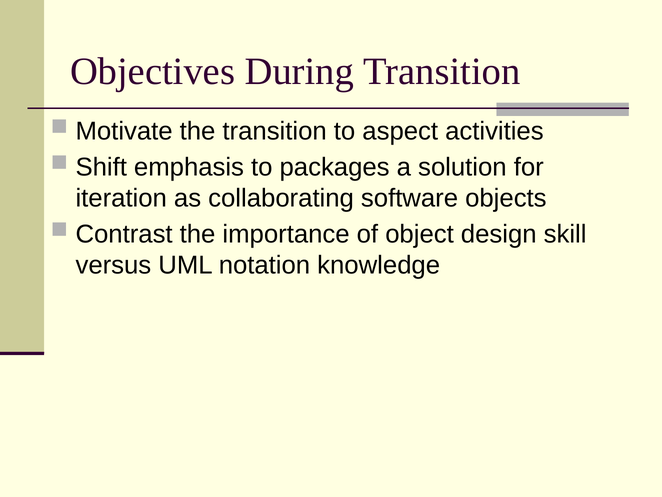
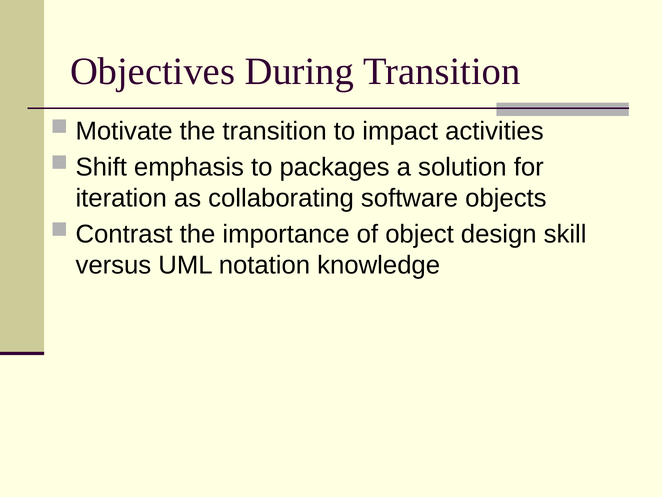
aspect: aspect -> impact
